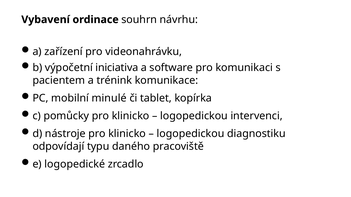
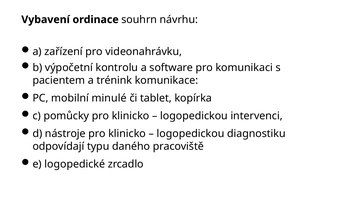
iniciativa: iniciativa -> kontrolu
